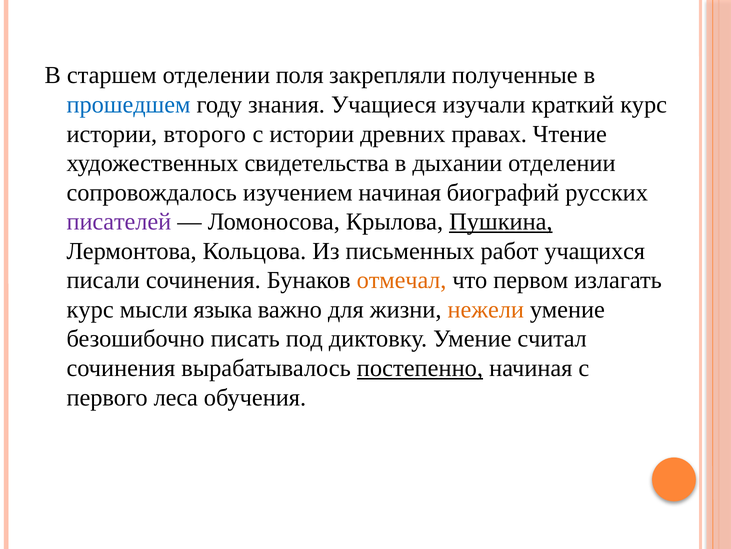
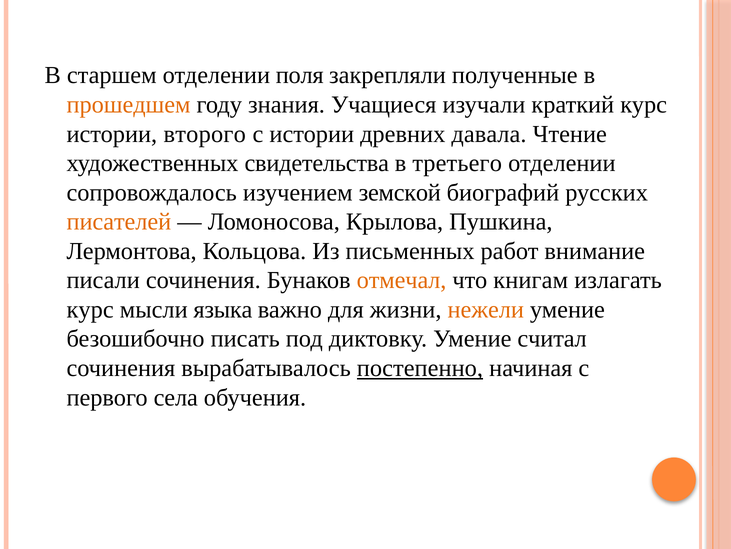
прошедшем colour: blue -> orange
правах: правах -> давала
дыхании: дыхании -> третьего
изучением начиная: начиная -> земской
писателей colour: purple -> orange
Пушкина underline: present -> none
учащихся: учащихся -> внимание
первом: первом -> книгам
леса: леса -> села
